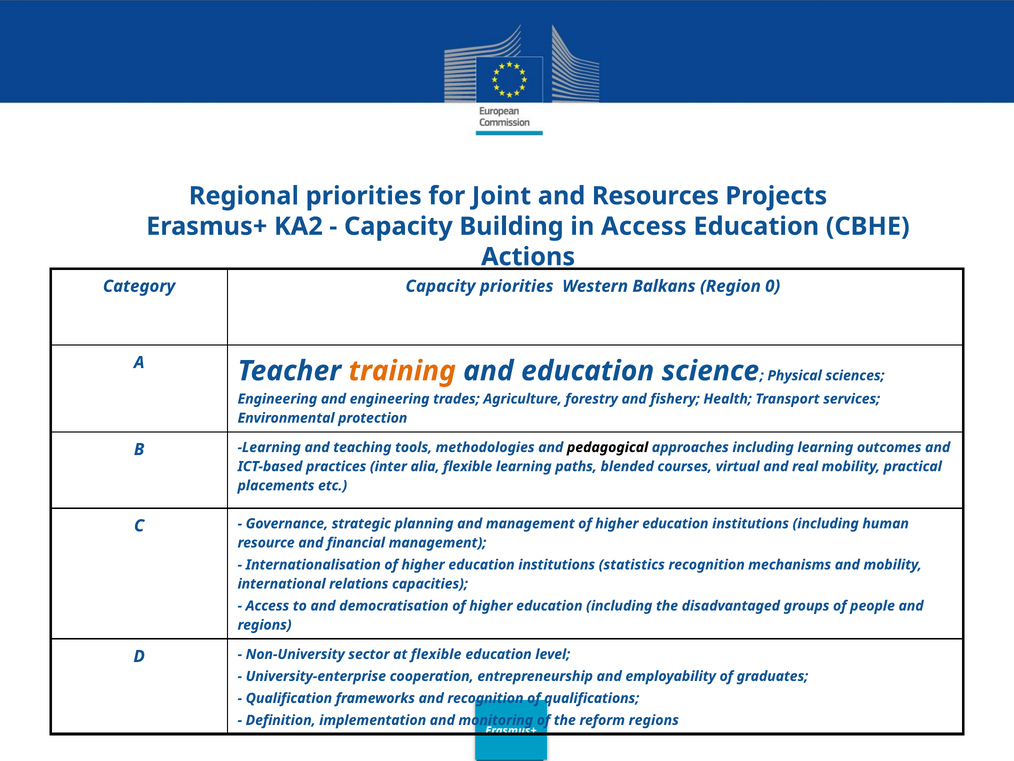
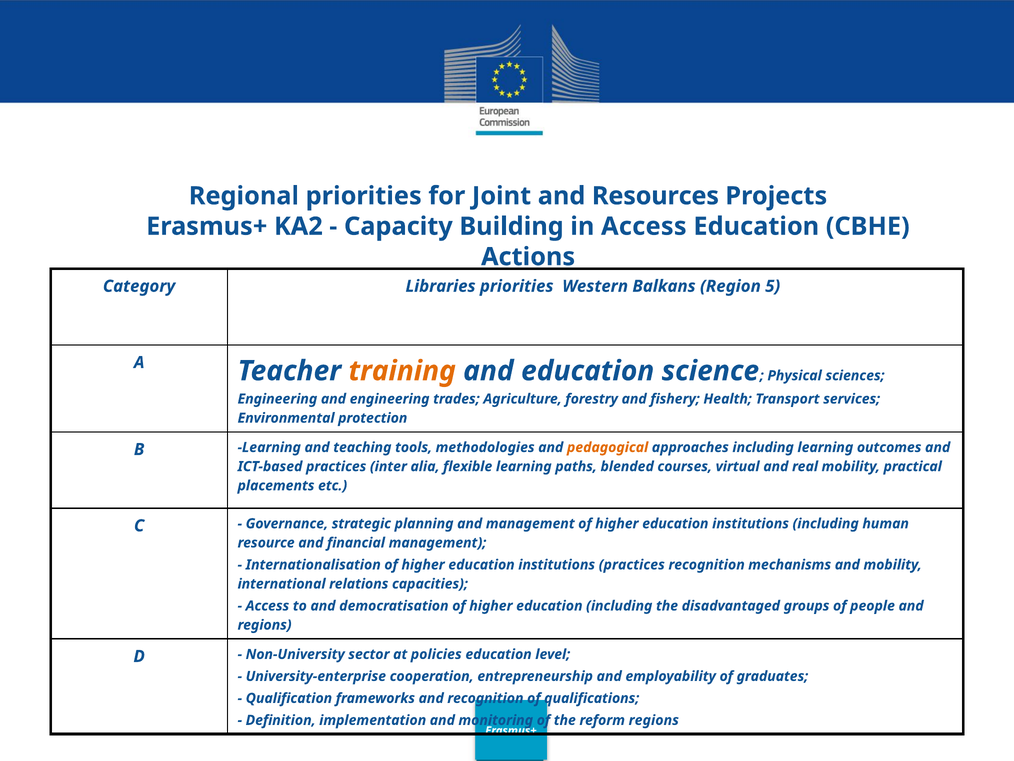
Category Capacity: Capacity -> Libraries
0: 0 -> 5
pedagogical colour: black -> orange
institutions statistics: statistics -> practices
at flexible: flexible -> policies
